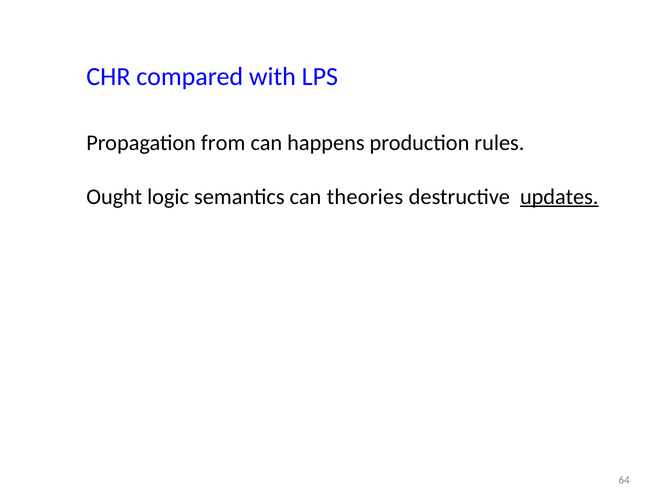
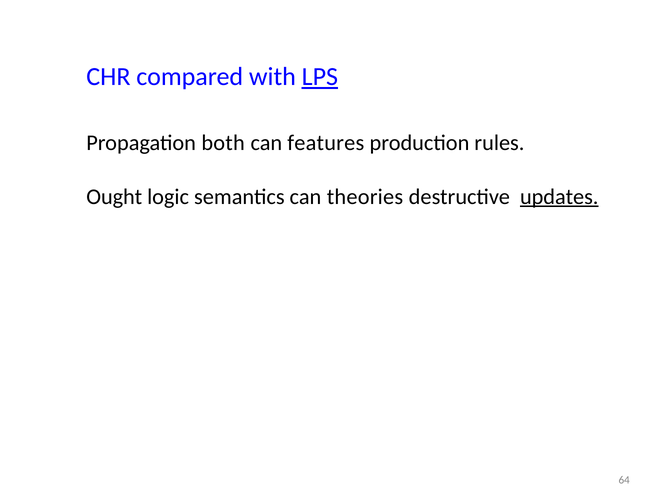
LPS underline: none -> present
from: from -> both
happens: happens -> features
